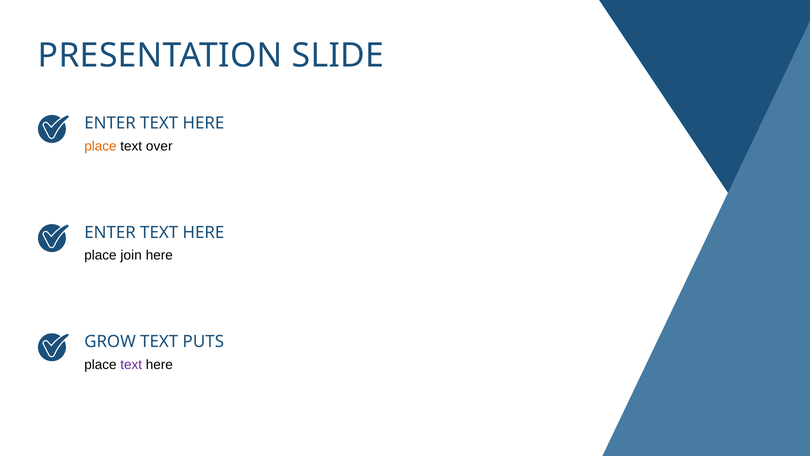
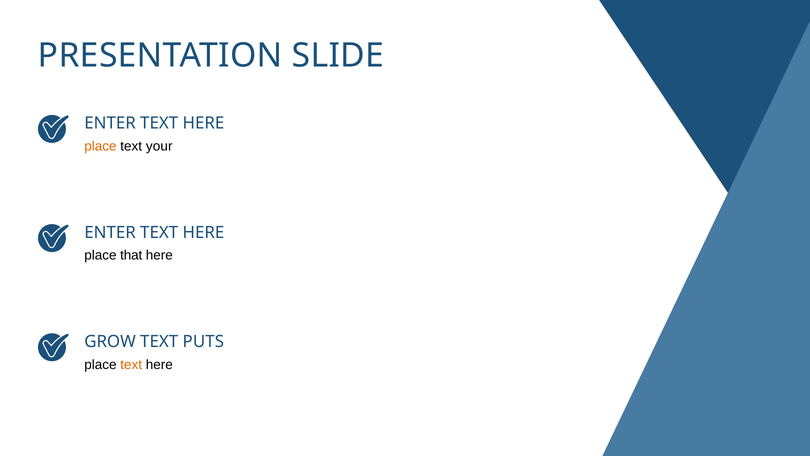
over: over -> your
join: join -> that
text at (131, 364) colour: purple -> orange
